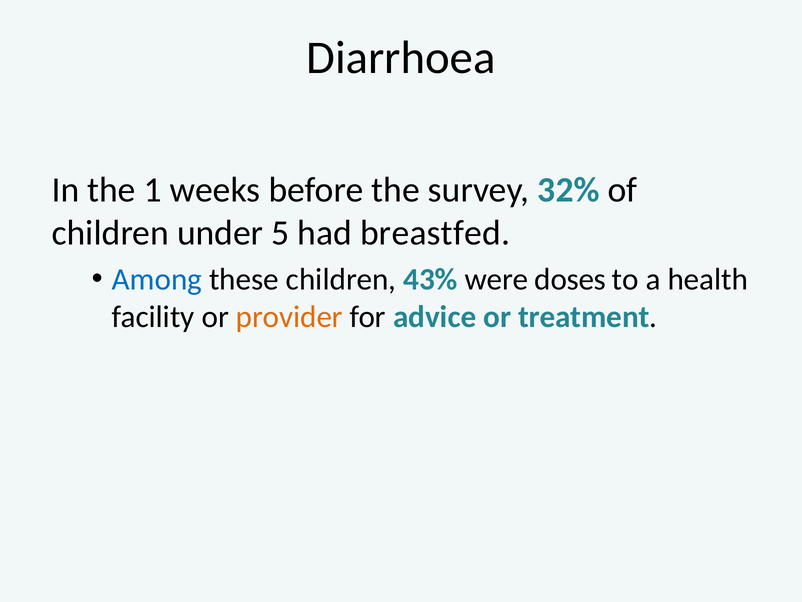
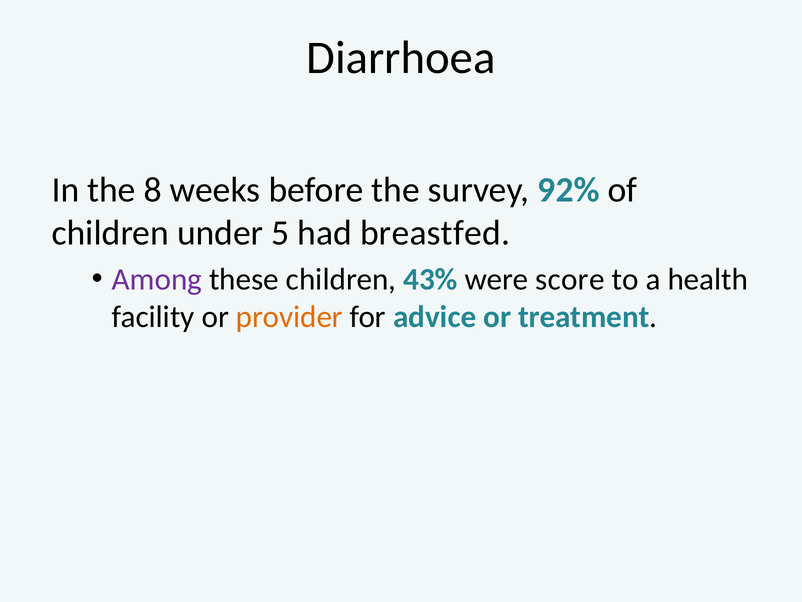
1: 1 -> 8
32%: 32% -> 92%
Among colour: blue -> purple
doses: doses -> score
